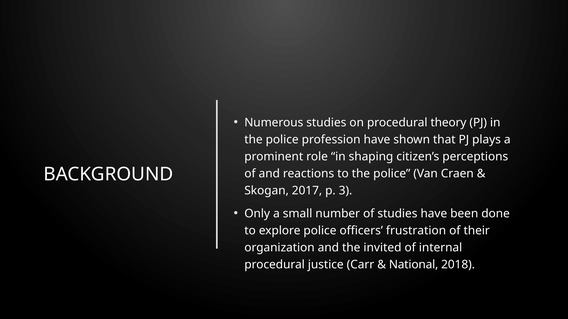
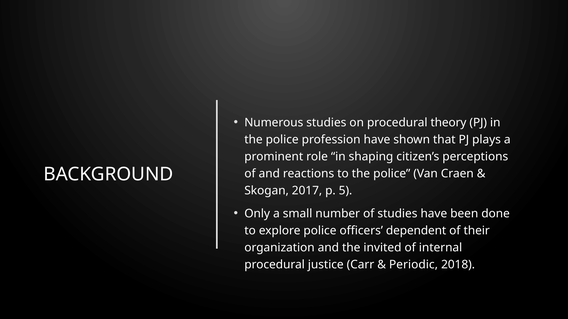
3: 3 -> 5
frustration: frustration -> dependent
National: National -> Periodic
